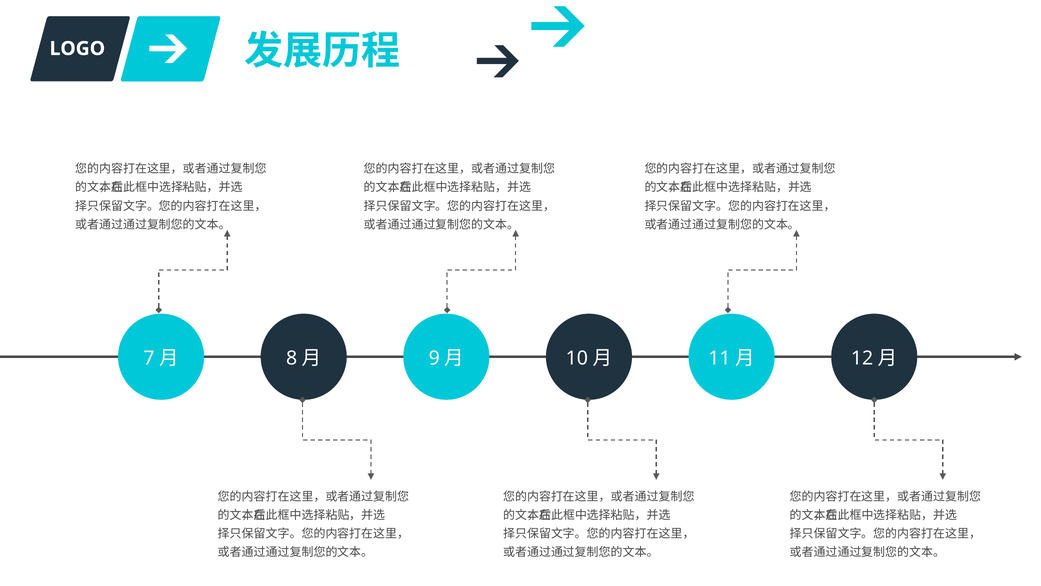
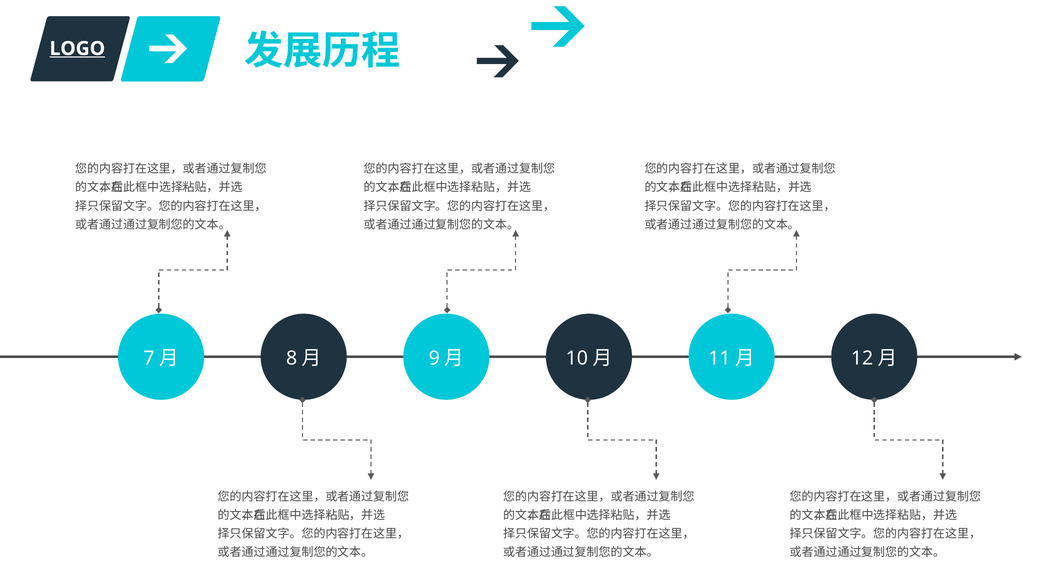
LOGO underline: none -> present
